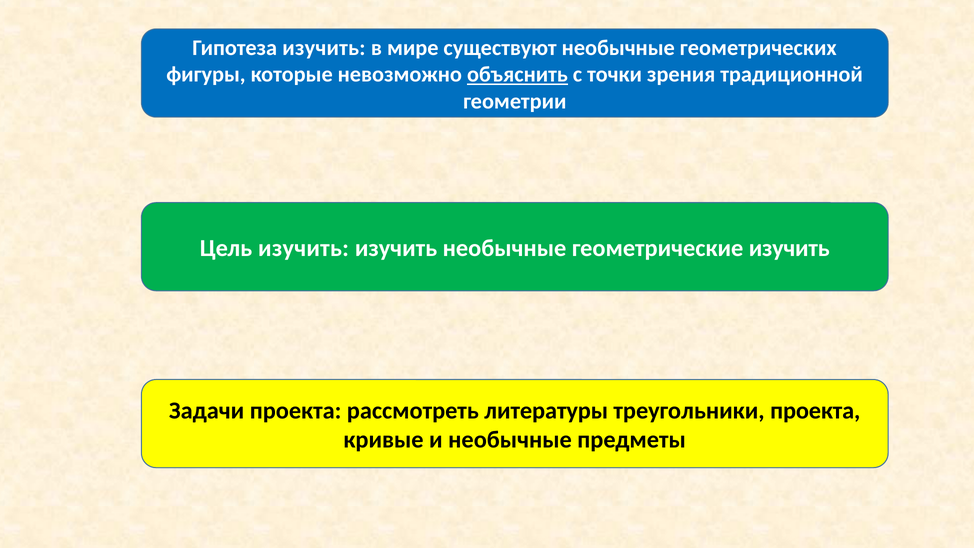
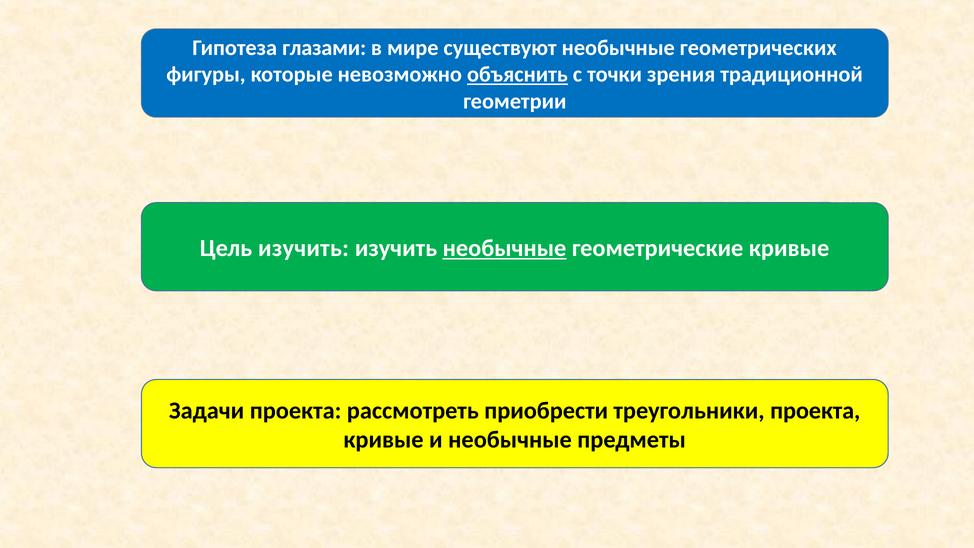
Гипотеза изучить: изучить -> глазами
необычные at (505, 248) underline: none -> present
геометрические изучить: изучить -> кривые
литературы: литературы -> приобрести
